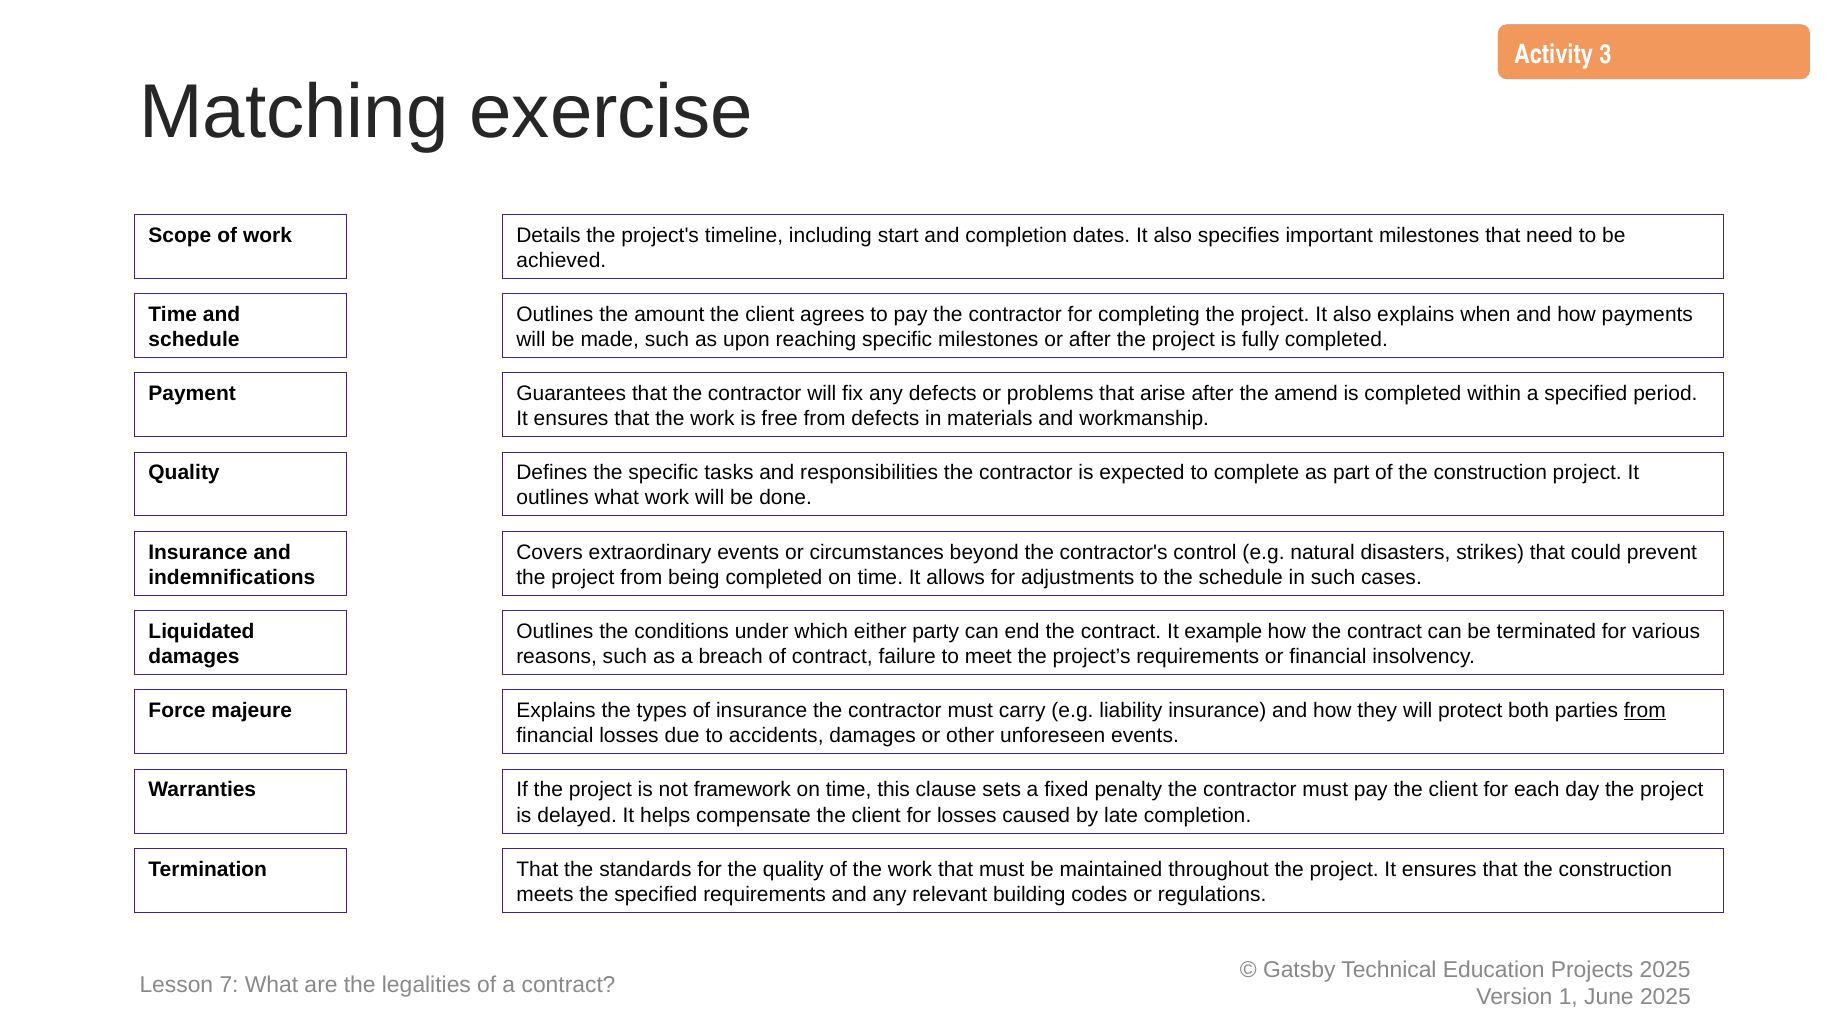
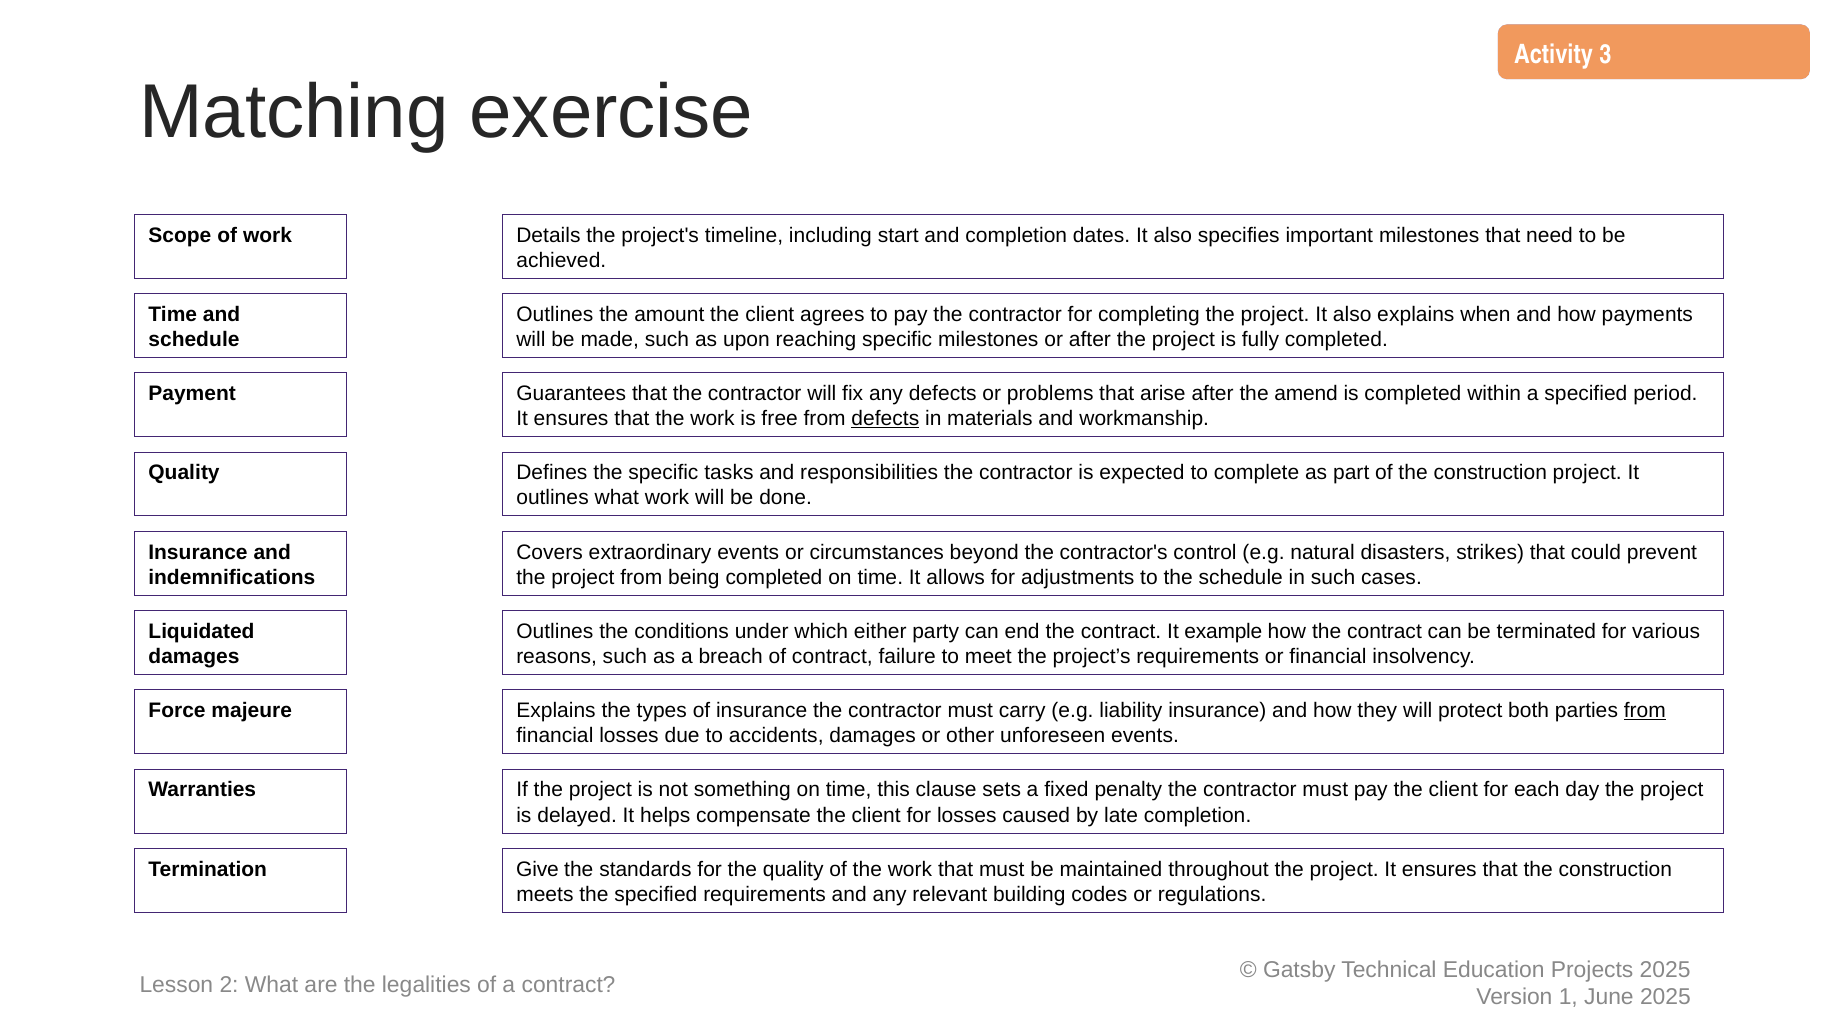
defects at (885, 419) underline: none -> present
framework: framework -> something
That at (537, 869): That -> Give
7: 7 -> 2
